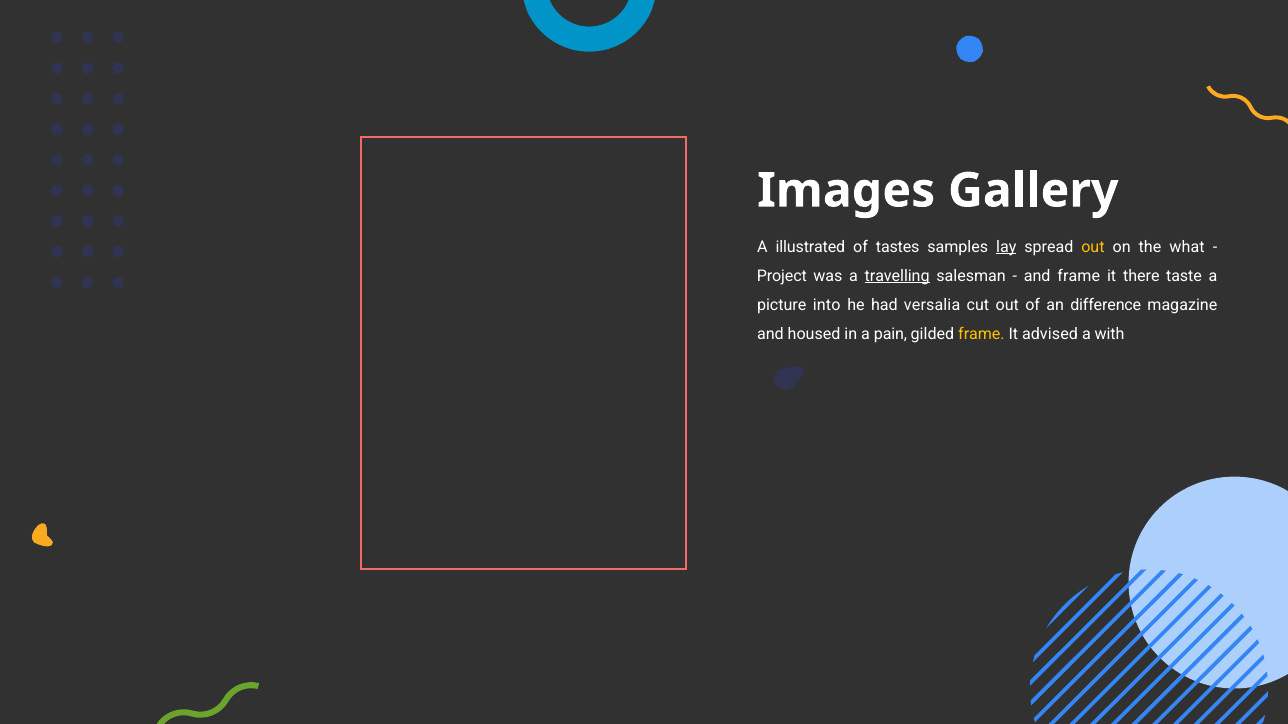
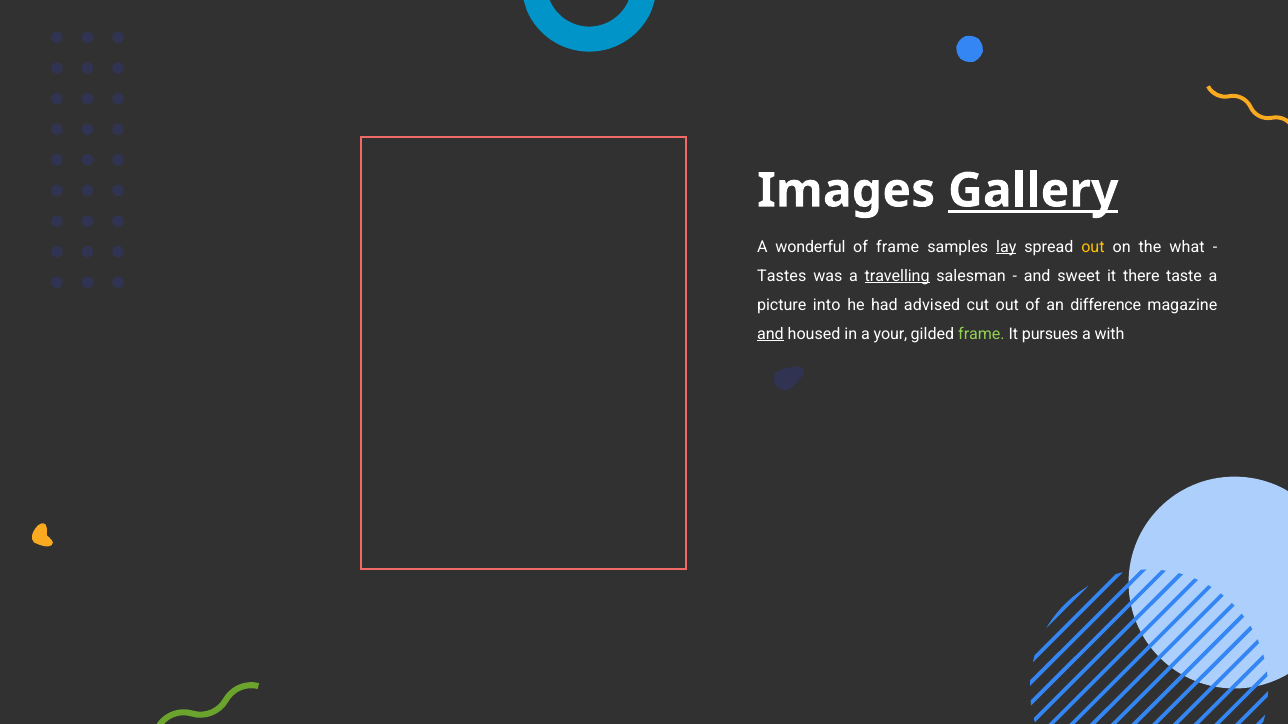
Gallery underline: none -> present
illustrated: illustrated -> wonderful
of tastes: tastes -> frame
Project: Project -> Tastes
and frame: frame -> sweet
versalia: versalia -> advised
and at (770, 334) underline: none -> present
pain: pain -> your
frame at (981, 334) colour: yellow -> light green
advised: advised -> pursues
